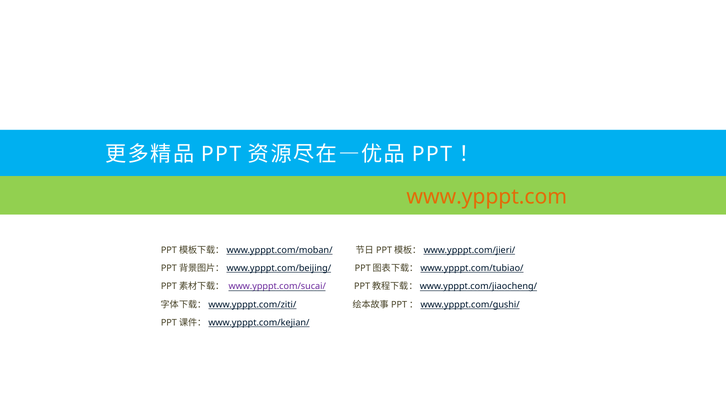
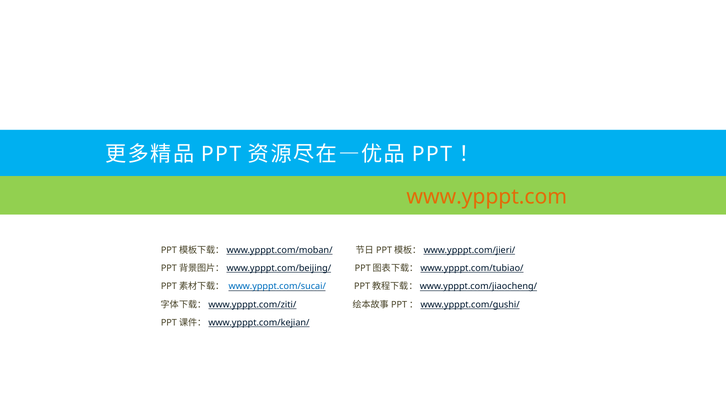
www.ypppt.com/sucai/ colour: purple -> blue
